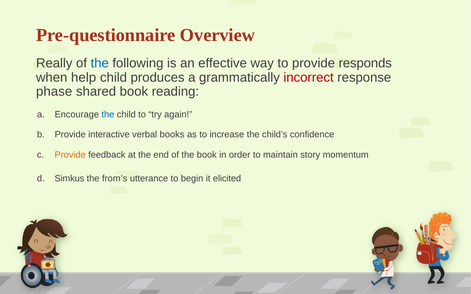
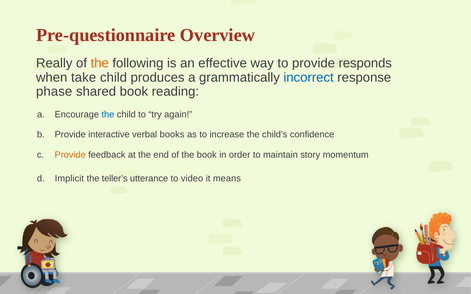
the at (100, 63) colour: blue -> orange
help: help -> take
incorrect colour: red -> blue
Simkus: Simkus -> Implicit
from’s: from’s -> teller’s
begin: begin -> video
elicited: elicited -> means
